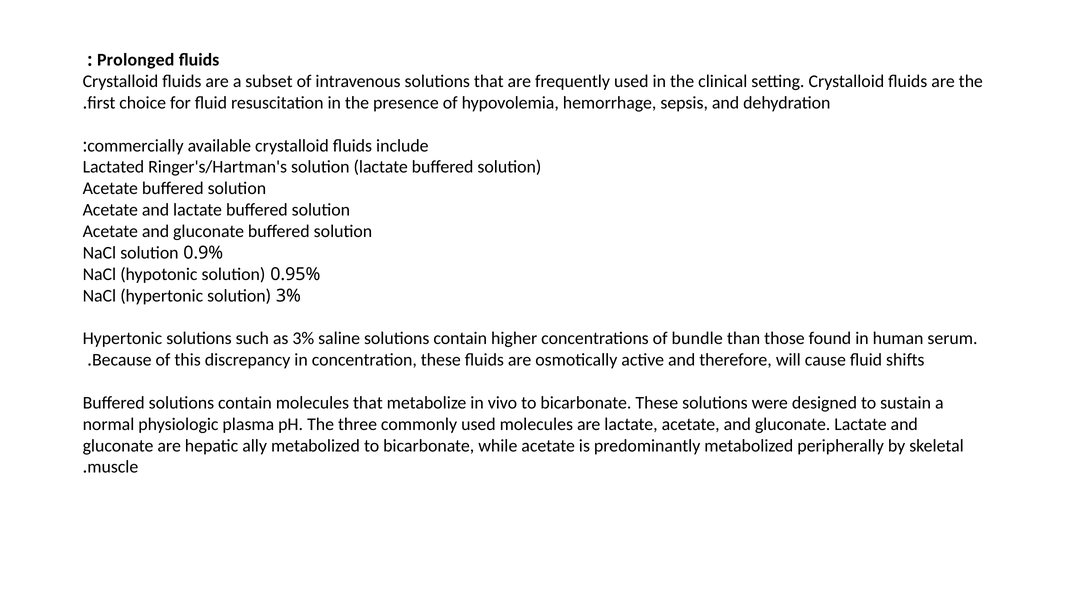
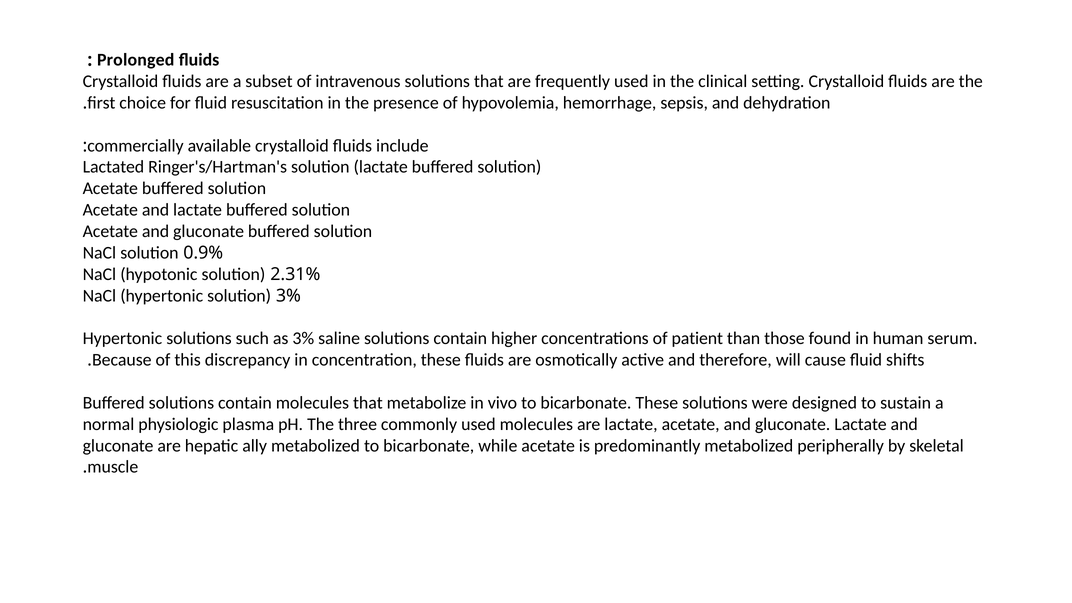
0.95%: 0.95% -> 2.31%
bundle: bundle -> patient
